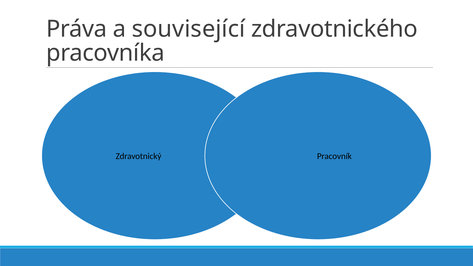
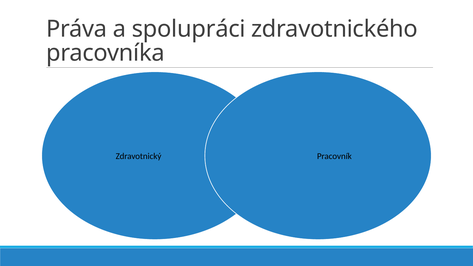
související: související -> spolupráci
